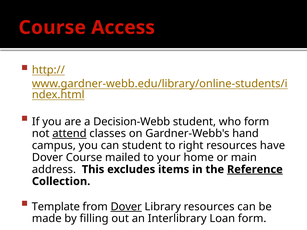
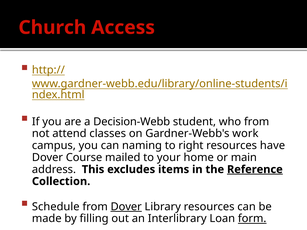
Course at (52, 28): Course -> Church
who form: form -> from
attend underline: present -> none
hand: hand -> work
can student: student -> naming
Template: Template -> Schedule
form at (252, 219) underline: none -> present
